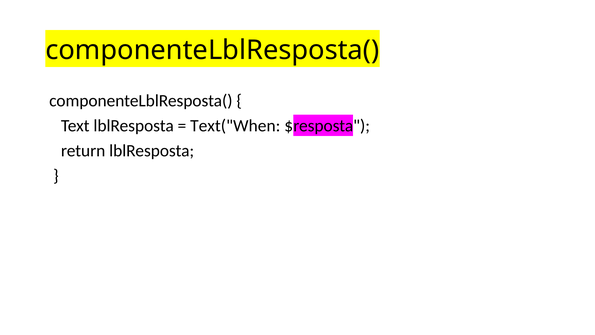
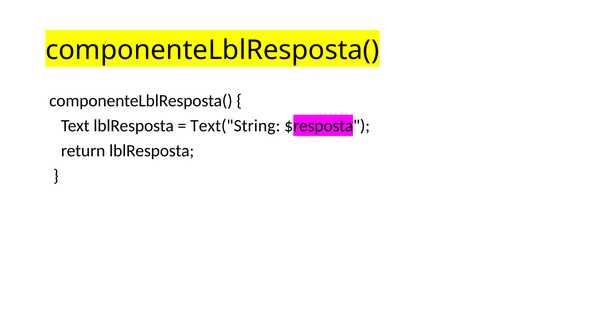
Text("When: Text("When -> Text("String
